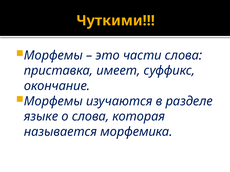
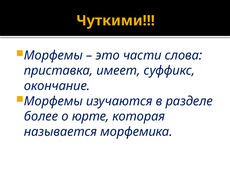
языке: языке -> более
о слова: слова -> юрте
